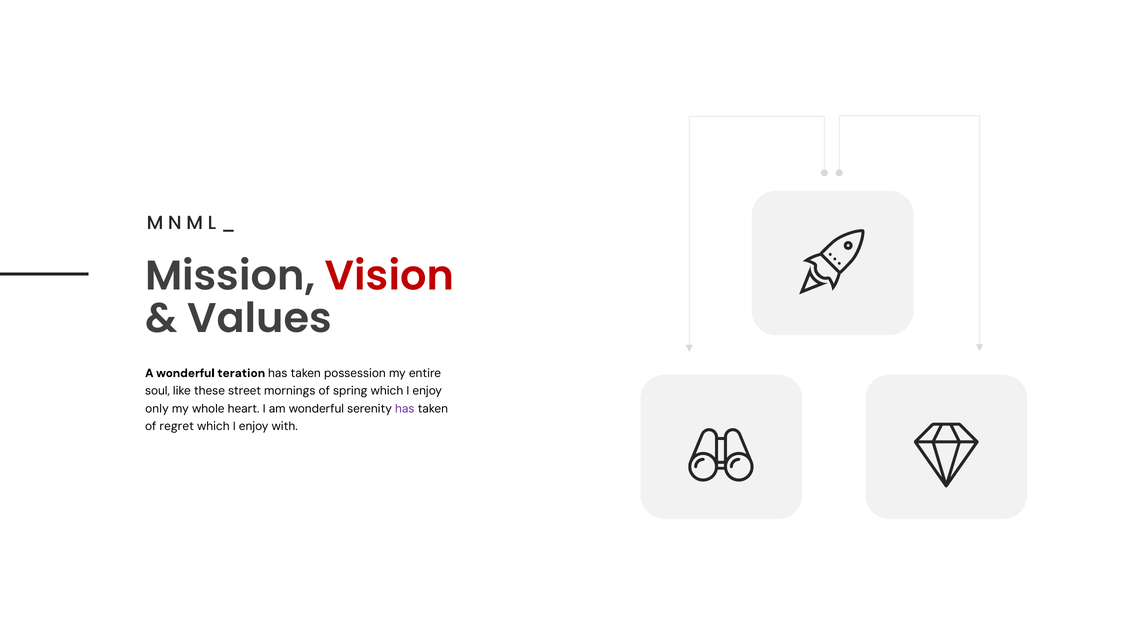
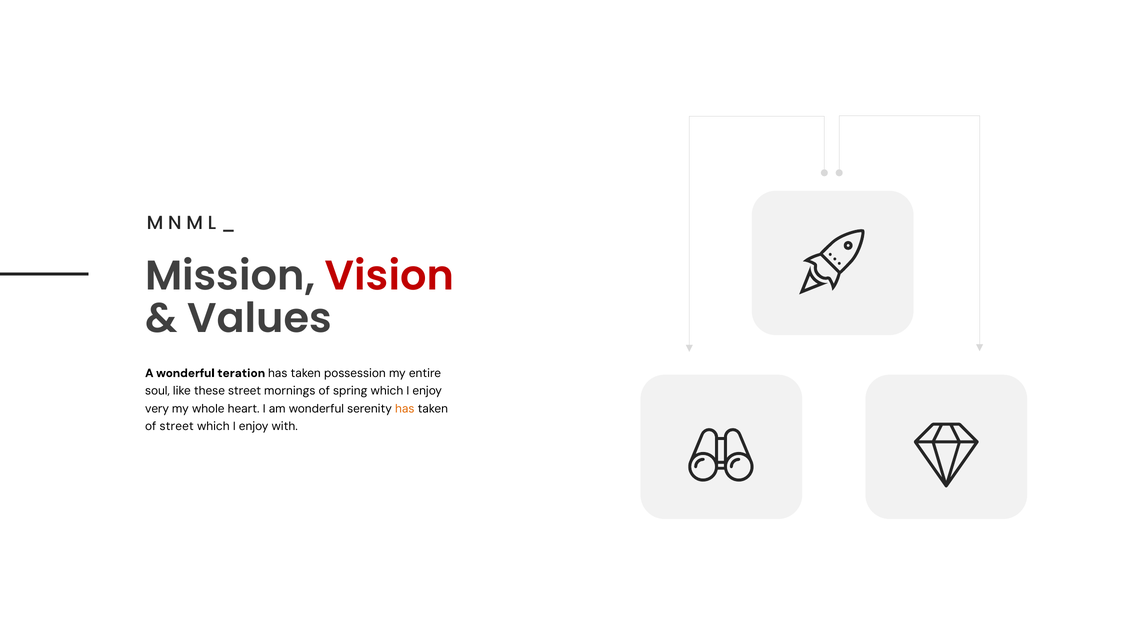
only: only -> very
has at (405, 409) colour: purple -> orange
of regret: regret -> street
